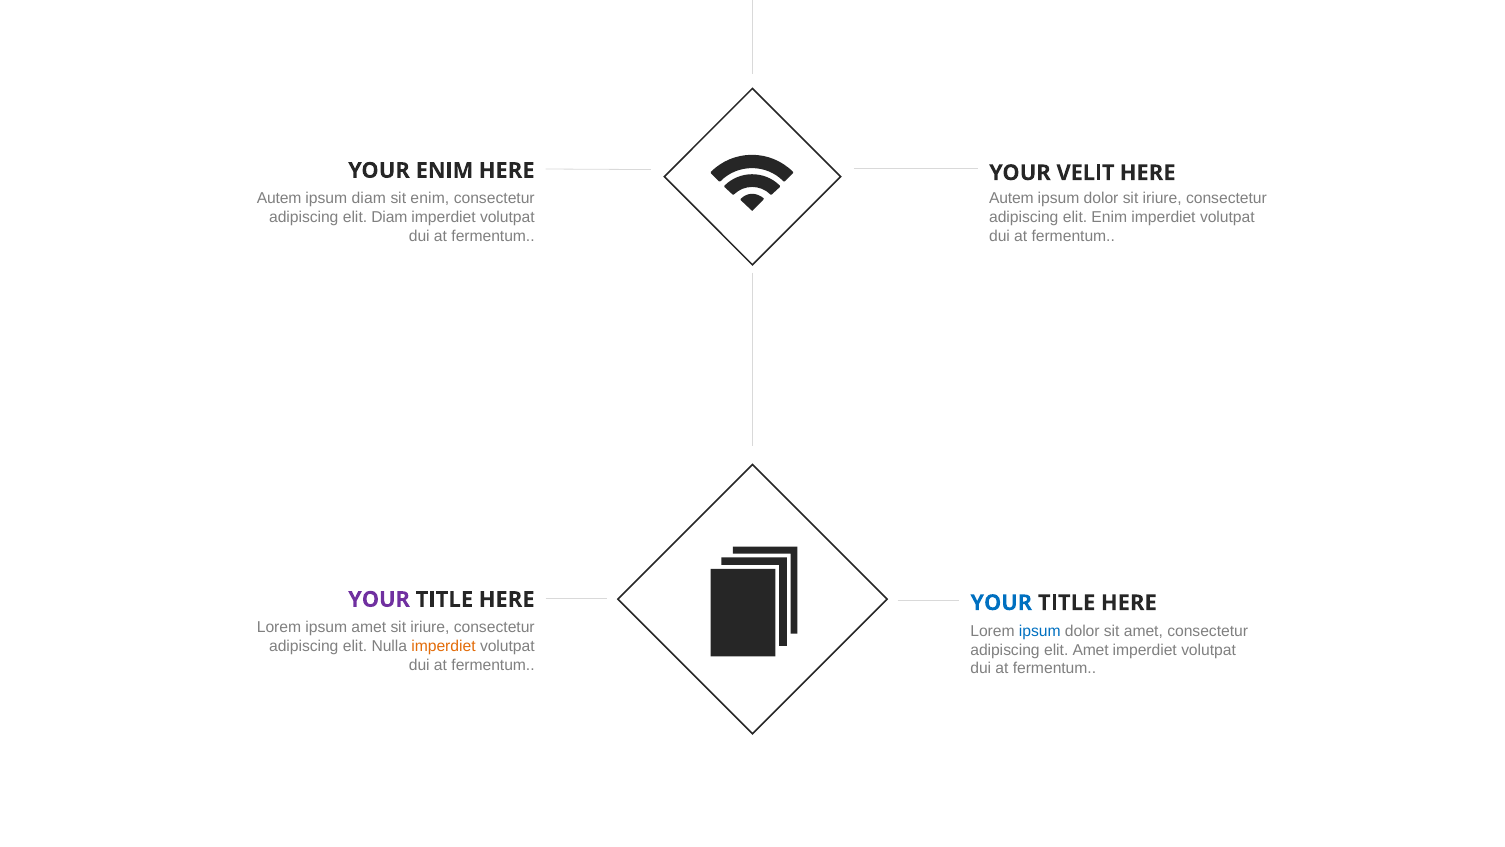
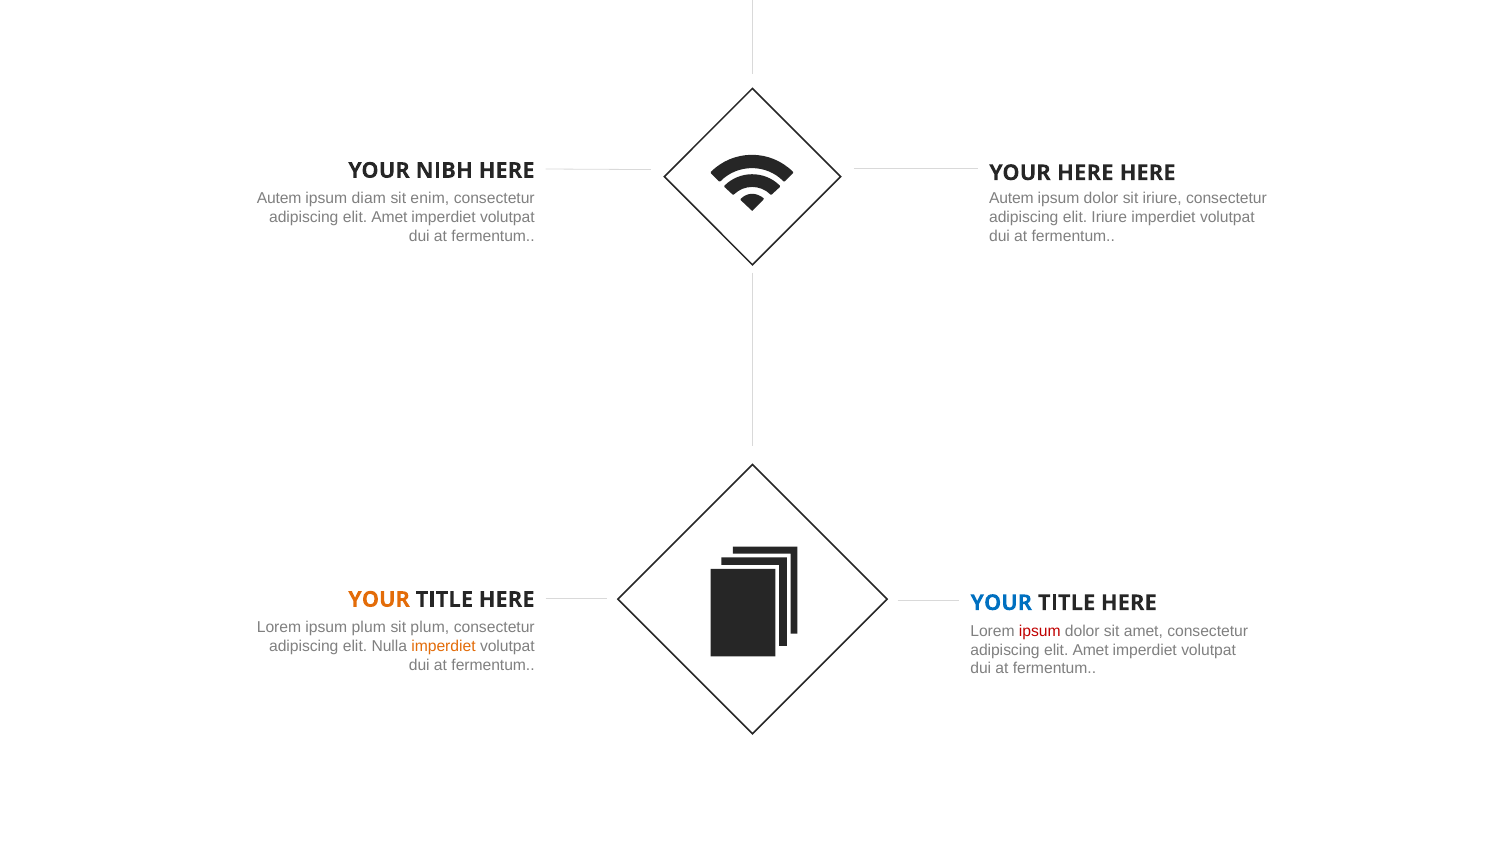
YOUR ENIM: ENIM -> NIBH
YOUR VELIT: VELIT -> HERE
Diam at (389, 218): Diam -> Amet
elit Enim: Enim -> Iriure
YOUR at (379, 599) colour: purple -> orange
ipsum amet: amet -> plum
iriure at (430, 627): iriure -> plum
ipsum at (1040, 631) colour: blue -> red
